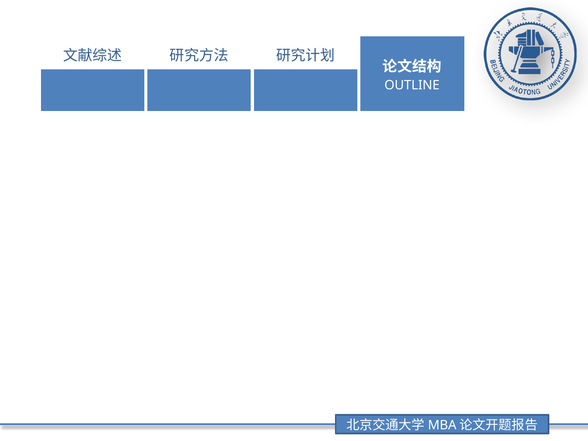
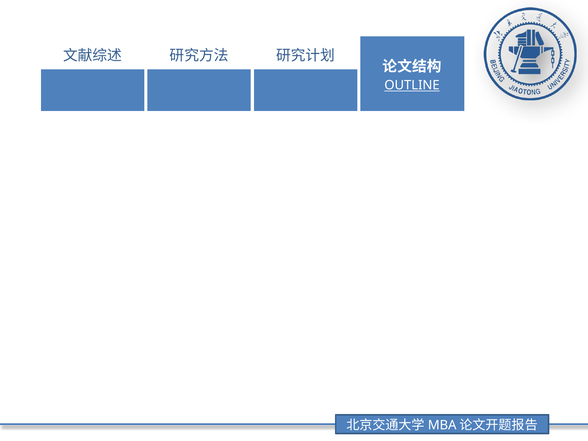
OUTLINE underline: none -> present
